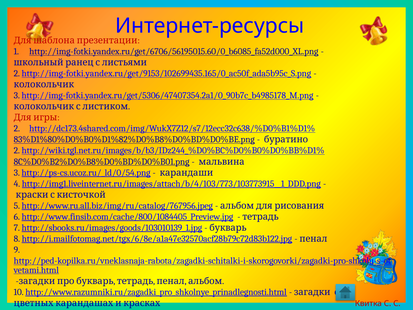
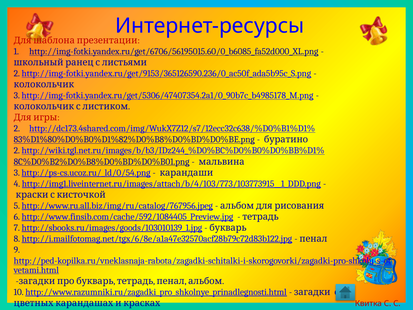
http://img-fotki.yandex.ru/get/9153/102699435.165/0_ac50f_ada5b95c_S.png: http://img-fotki.yandex.ru/get/9153/102699435.165/0_ac50f_ada5b95c_S.png -> http://img-fotki.yandex.ru/get/9153/365126590.236/0_ac50f_ada5b95c_S.png
http://www.finsib.com/cache/800/1084405_Preview.jpg: http://www.finsib.com/cache/800/1084405_Preview.jpg -> http://www.finsib.com/cache/592/1084405_Preview.jpg
